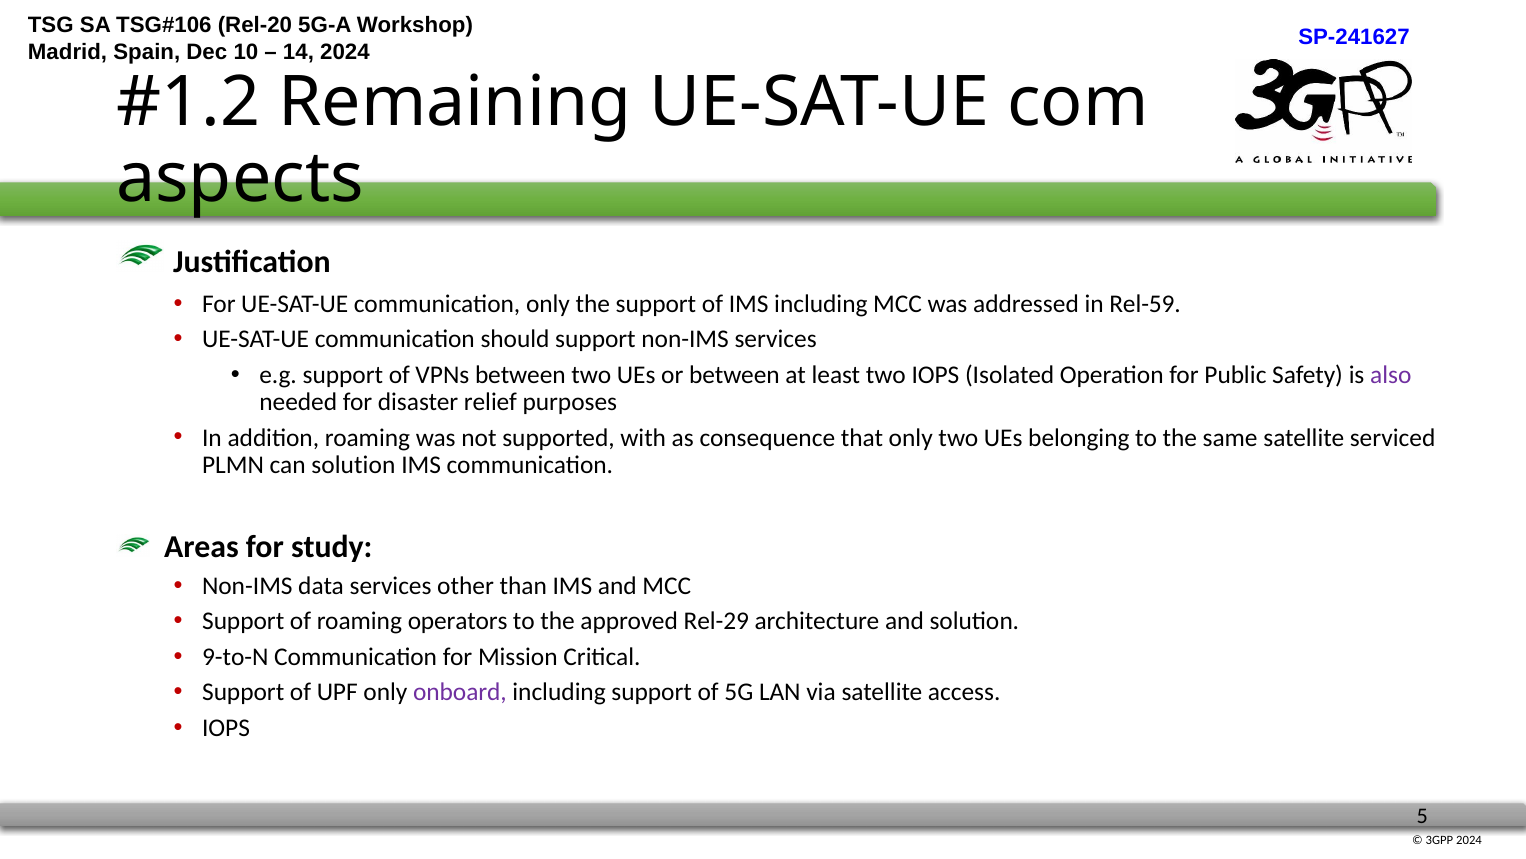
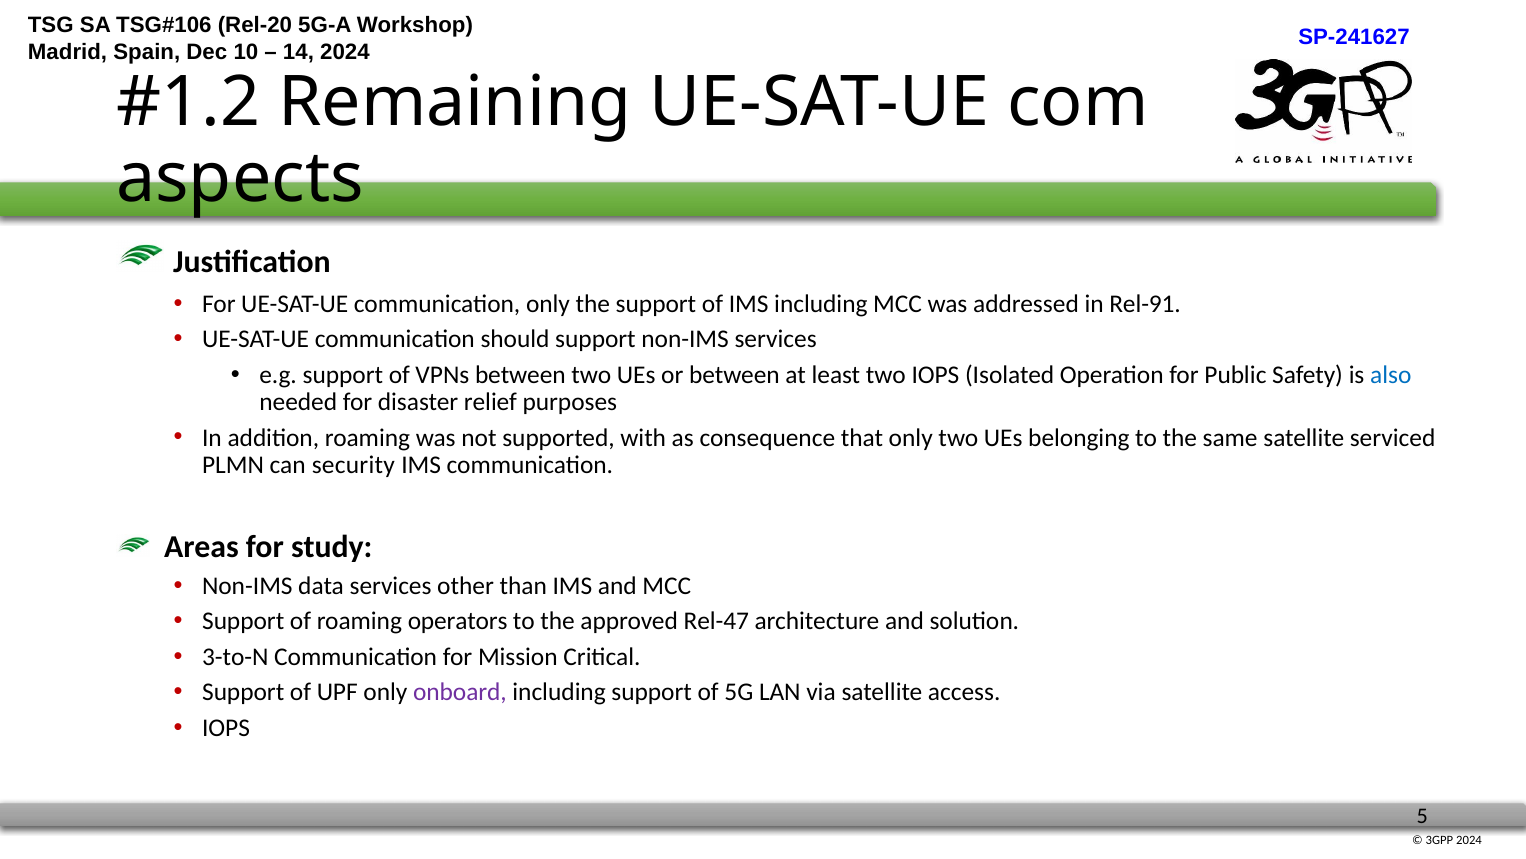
Rel-59: Rel-59 -> Rel-91
also colour: purple -> blue
can solution: solution -> security
Rel-29: Rel-29 -> Rel-47
9-to-N: 9-to-N -> 3-to-N
